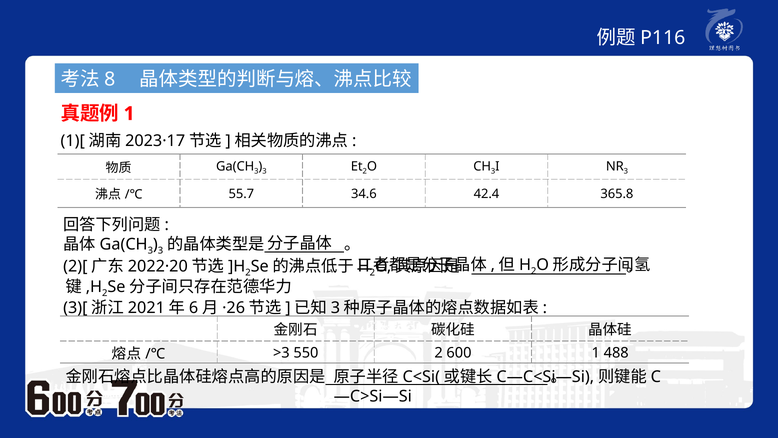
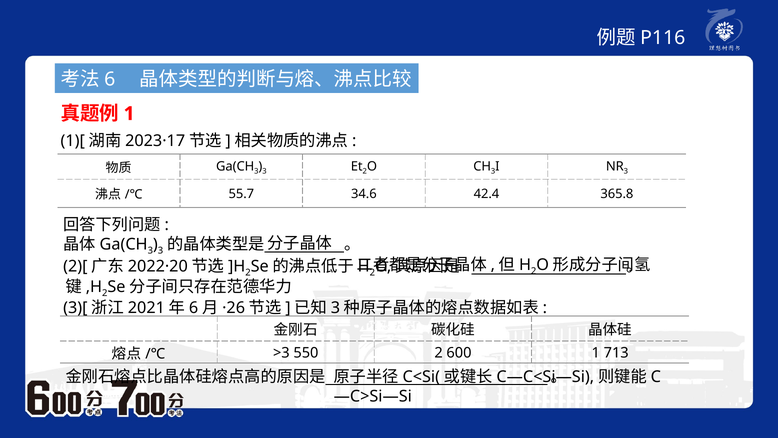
8 at (110, 79): 8 -> 6
488: 488 -> 713
